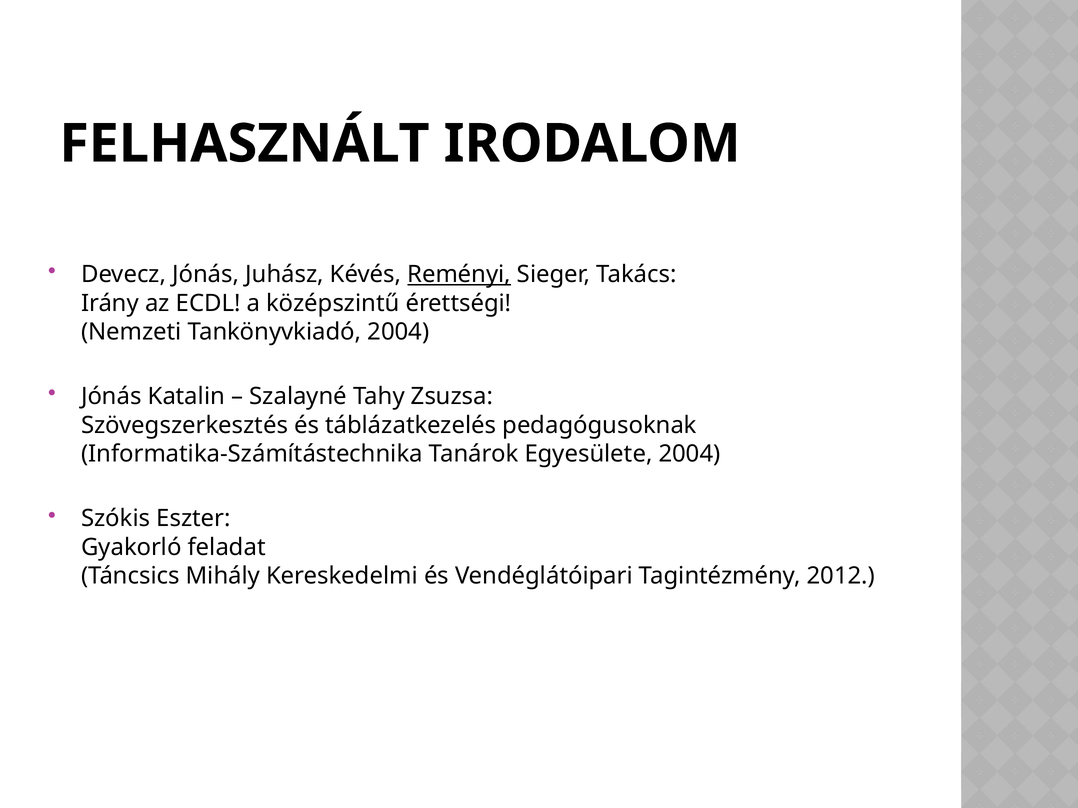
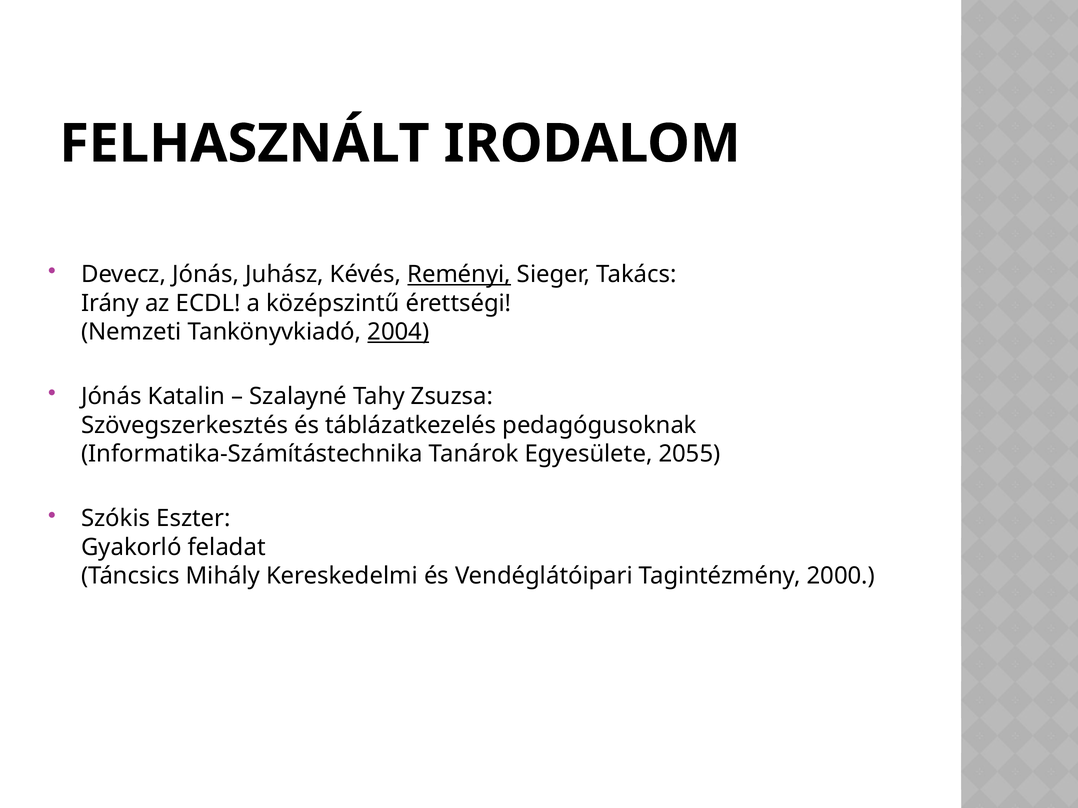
2004 at (398, 332) underline: none -> present
Egyesülete 2004: 2004 -> 2055
2012: 2012 -> 2000
